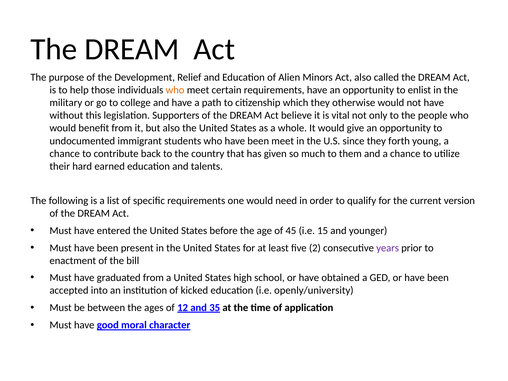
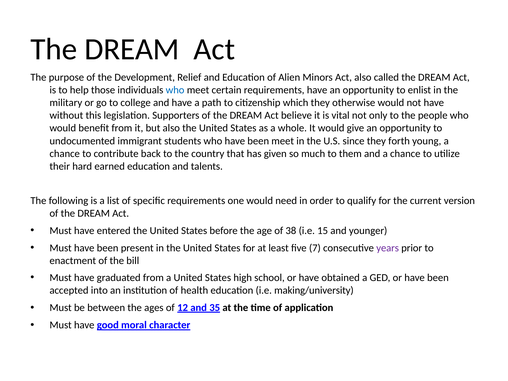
who at (175, 90) colour: orange -> blue
45: 45 -> 38
2: 2 -> 7
kicked: kicked -> health
openly/university: openly/university -> making/university
